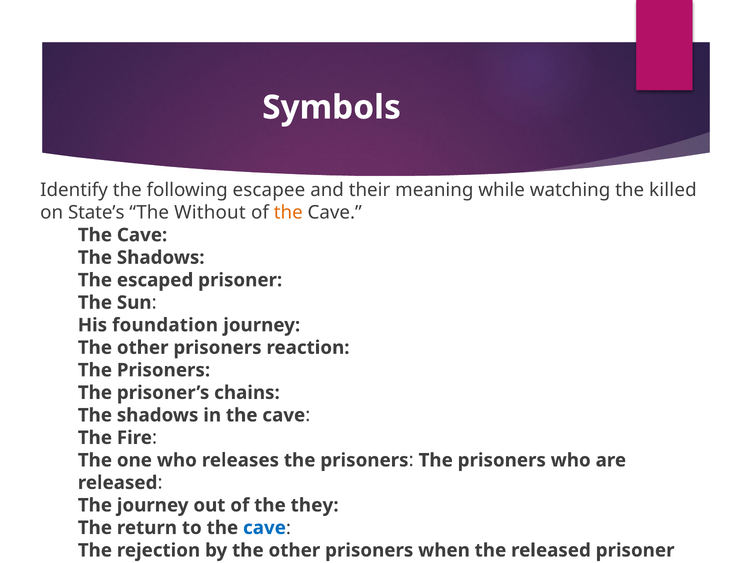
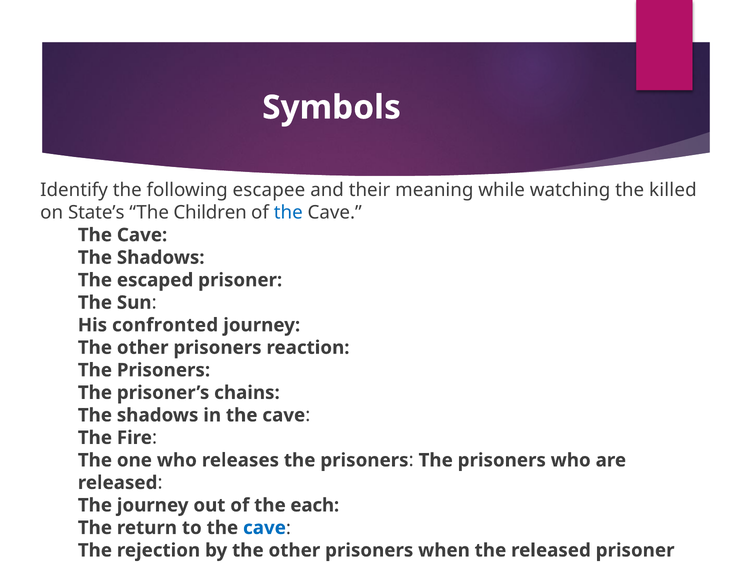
Without: Without -> Children
the at (288, 213) colour: orange -> blue
foundation: foundation -> confronted
they: they -> each
